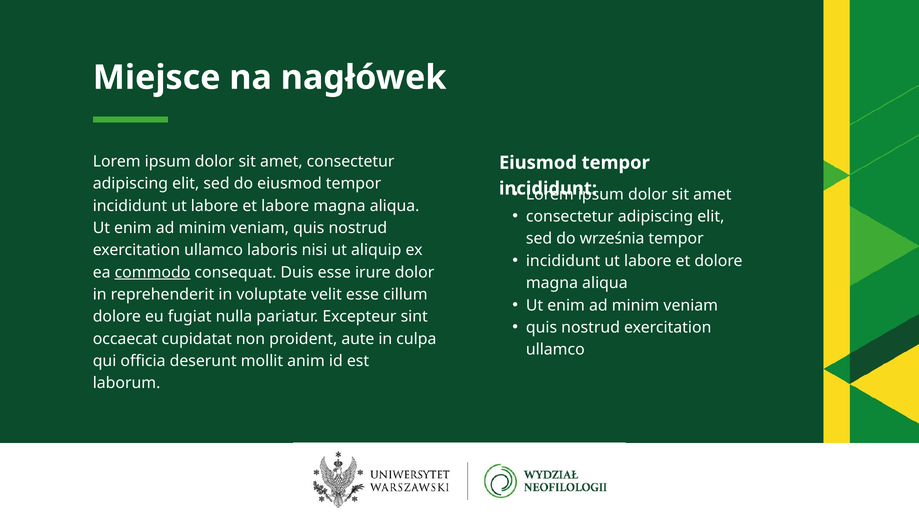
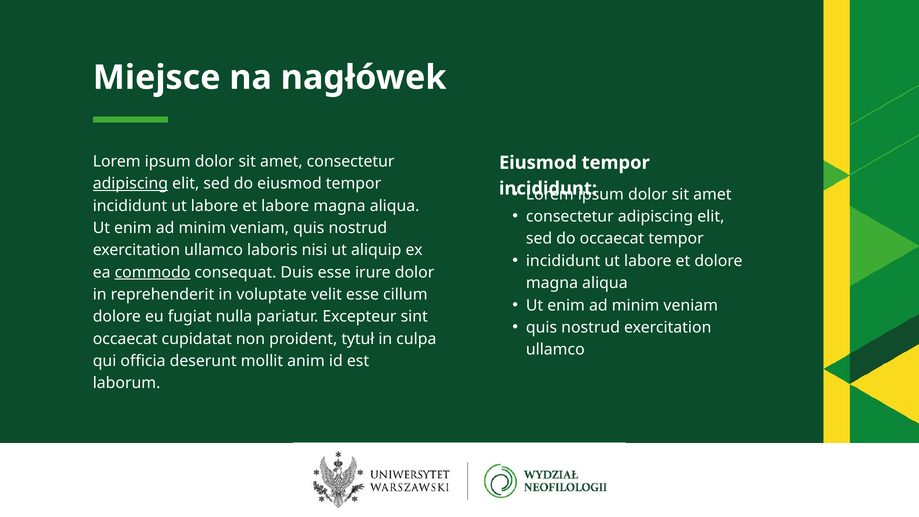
adipiscing at (130, 184) underline: none -> present
do września: września -> occaecat
aute: aute -> tytuł
